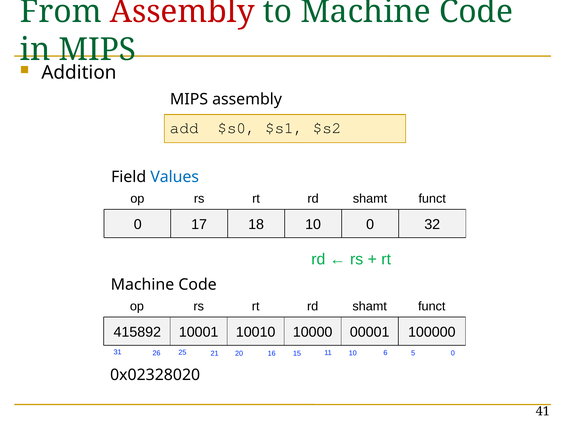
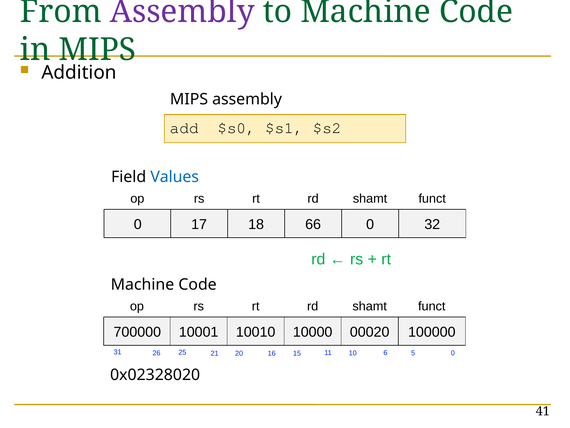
Assembly at (182, 12) colour: red -> purple
18 10: 10 -> 66
415892: 415892 -> 700000
00001: 00001 -> 00020
